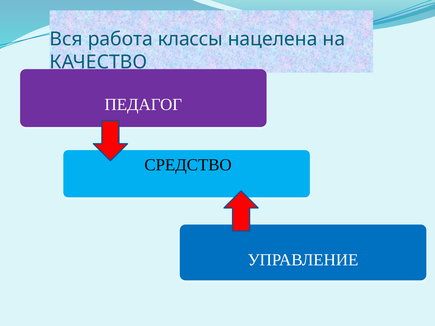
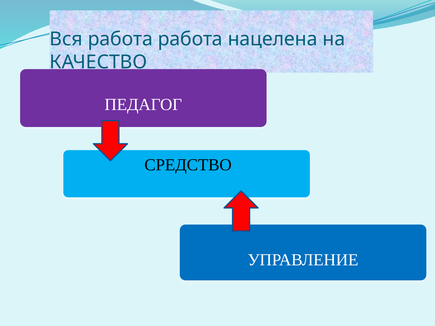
работа классы: классы -> работа
